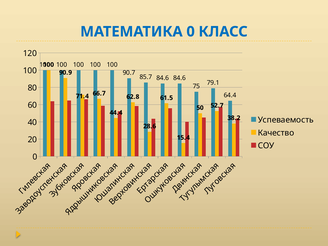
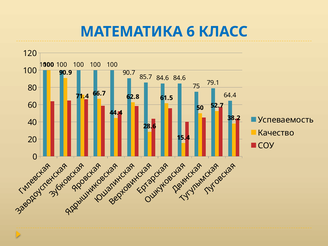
МАТЕМАТИКА 0: 0 -> 6
